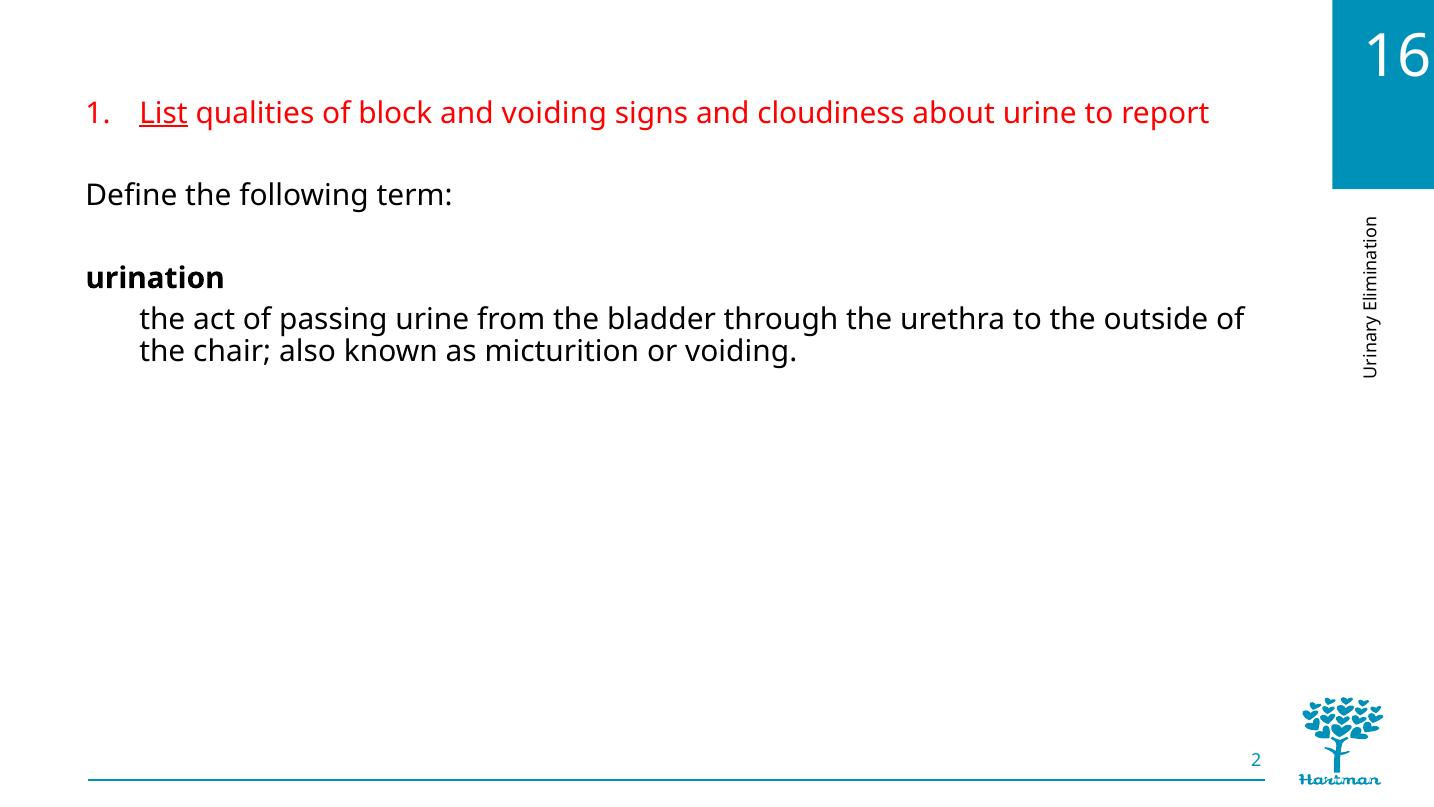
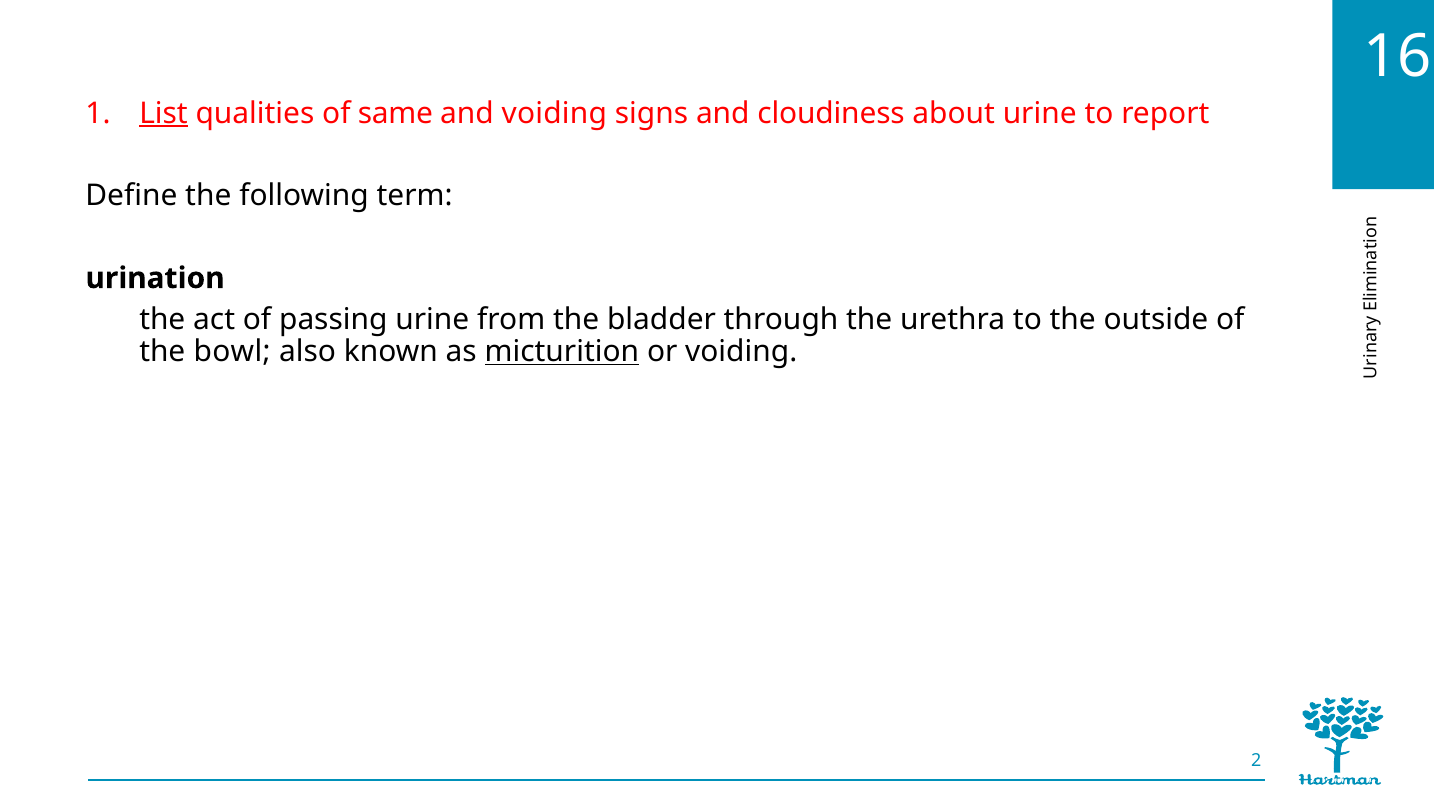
block: block -> same
chair: chair -> bowl
micturition underline: none -> present
